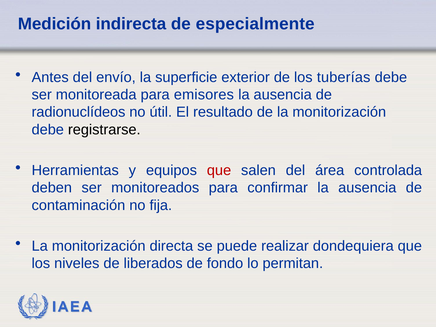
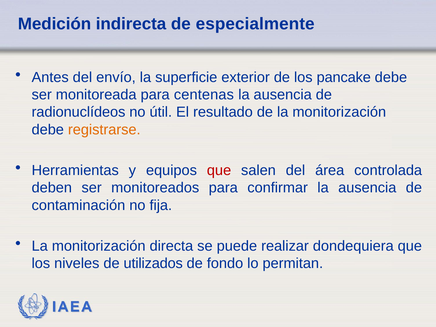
tuberías: tuberías -> pancake
emisores: emisores -> centenas
registrarse colour: black -> orange
liberados: liberados -> utilizados
